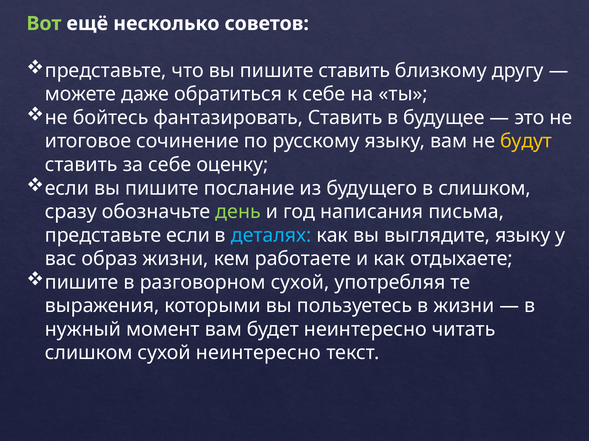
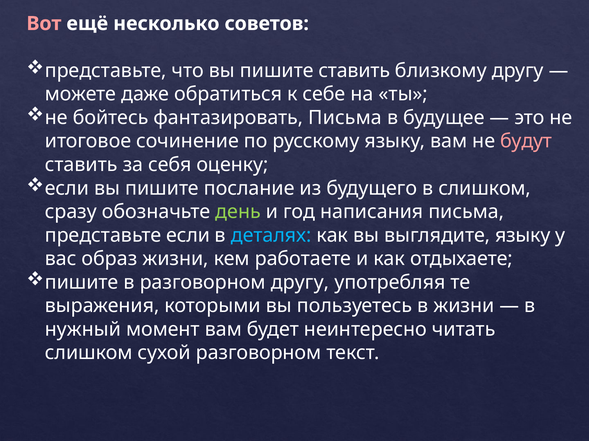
Вот colour: light green -> pink
фантазировать Ставить: Ставить -> Письма
будут colour: yellow -> pink
за себе: себе -> себя
разговорном сухой: сухой -> другу
сухой неинтересно: неинтересно -> разговорном
